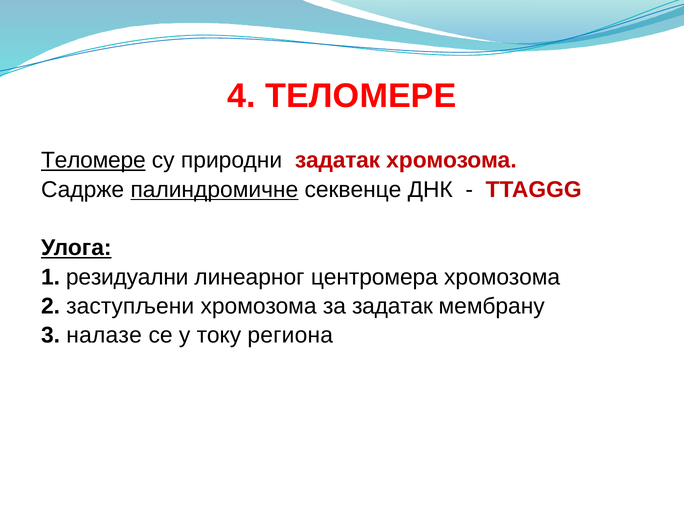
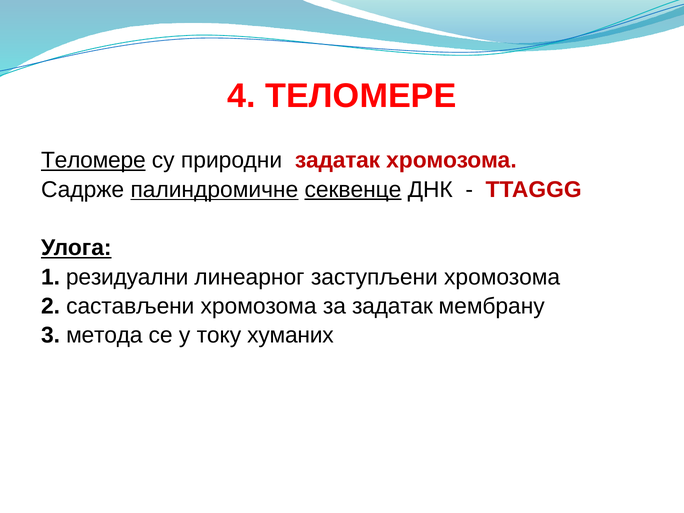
секвенце underline: none -> present
центромера: центромера -> заступљени
заступљени: заступљени -> састављени
налазе: налазе -> метода
региона: региона -> хуманих
